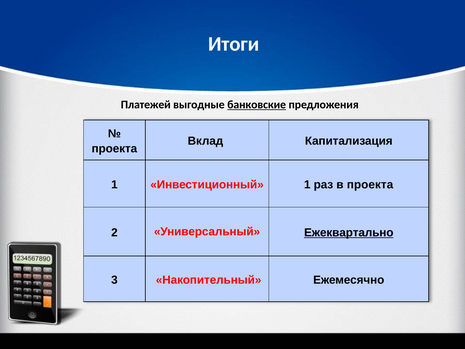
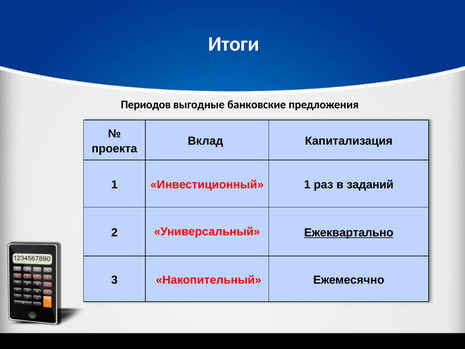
Платежей: Платежей -> Периодов
банковские underline: present -> none
в проекта: проекта -> заданий
